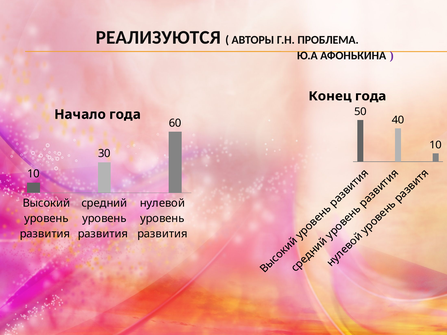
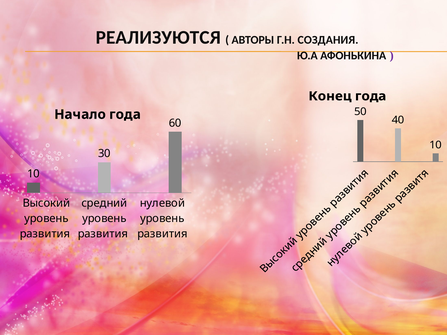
ПРОБЛЕМА: ПРОБЛЕМА -> СОЗДАНИЯ
